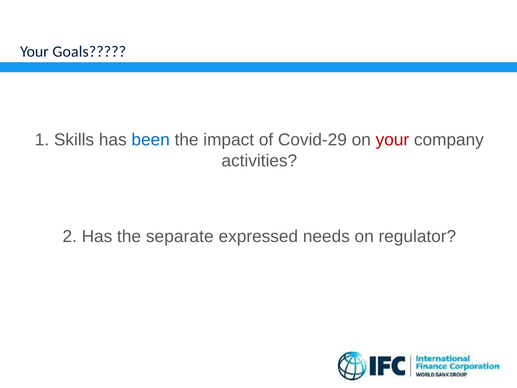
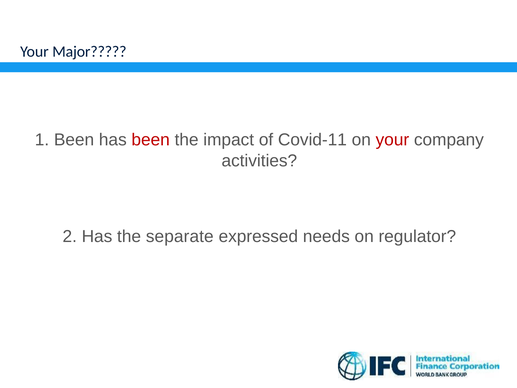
Goals: Goals -> Major
1 Skills: Skills -> Been
been at (151, 140) colour: blue -> red
Covid-29: Covid-29 -> Covid-11
